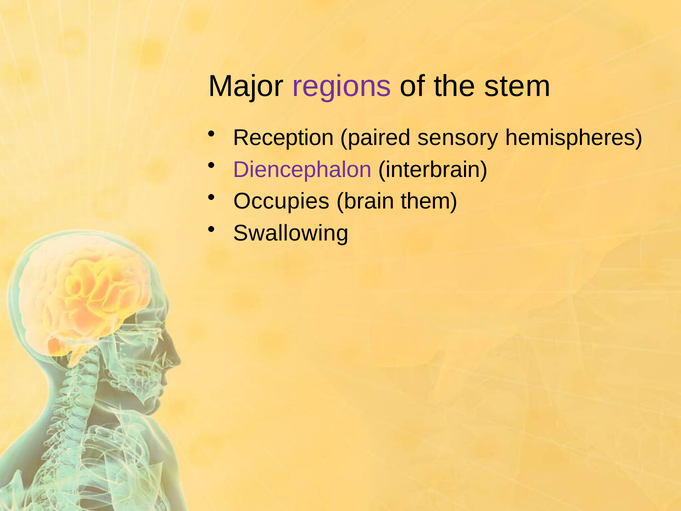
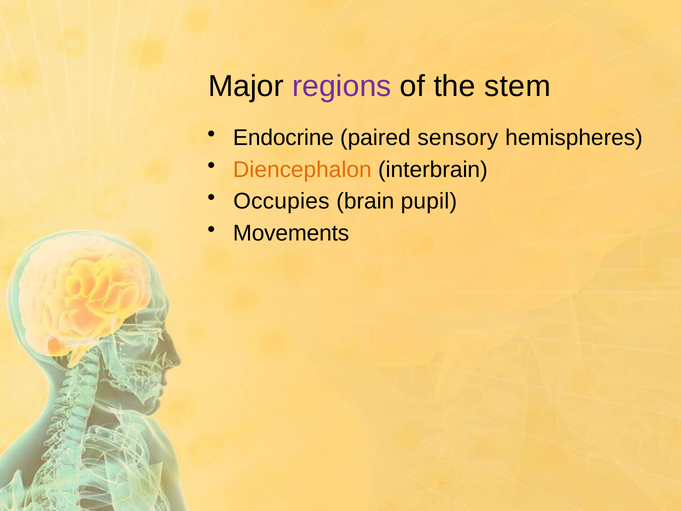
Reception: Reception -> Endocrine
Diencephalon colour: purple -> orange
them: them -> pupil
Swallowing: Swallowing -> Movements
